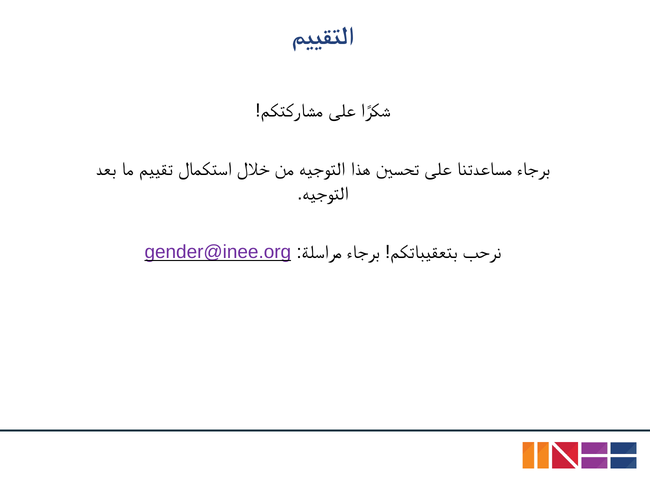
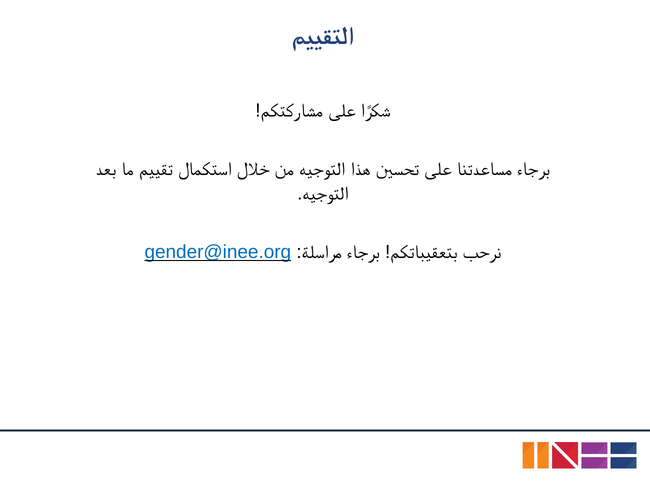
gender@inee.org colour: purple -> blue
